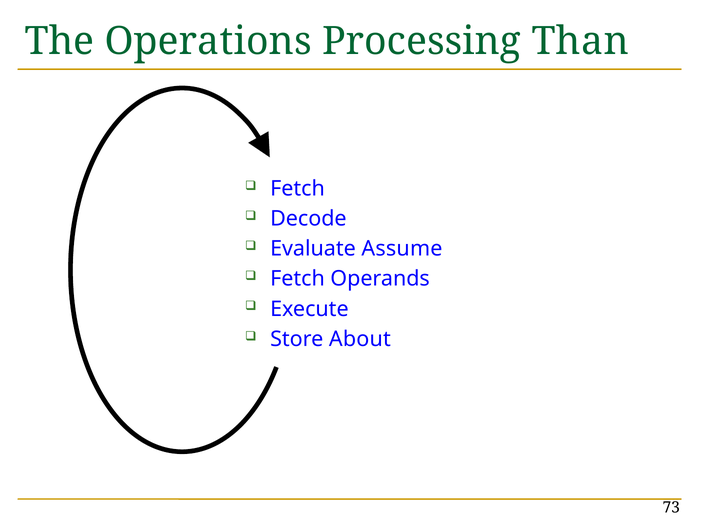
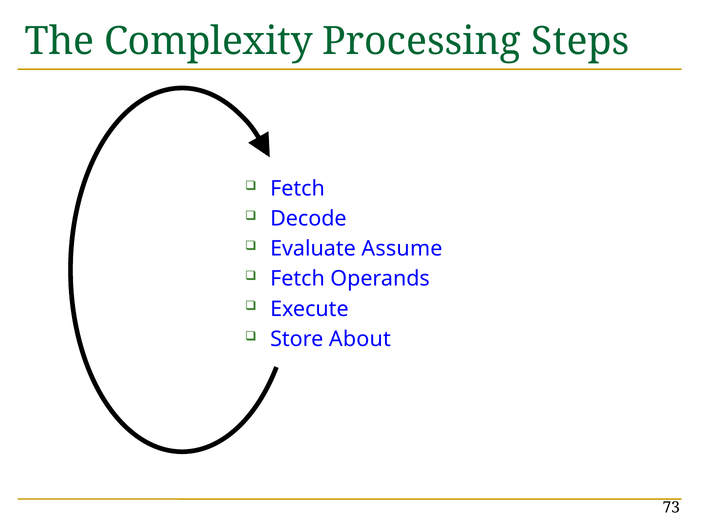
Operations: Operations -> Complexity
Than: Than -> Steps
